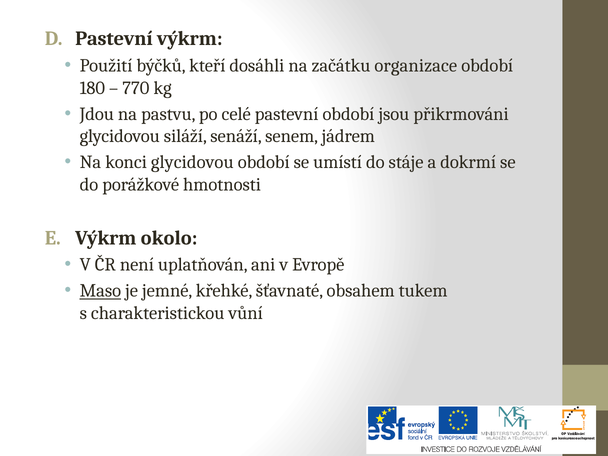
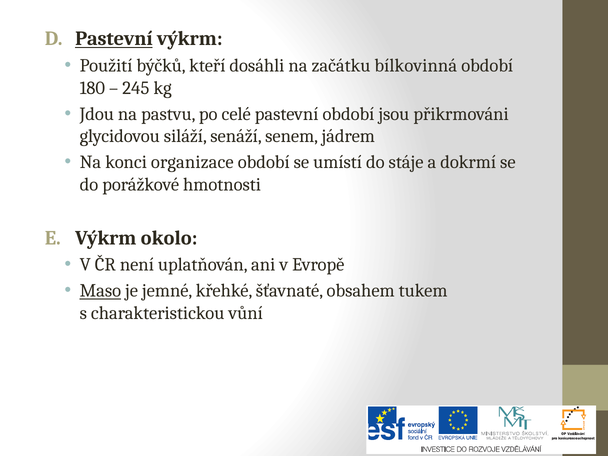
Pastevní at (114, 39) underline: none -> present
organizace: organizace -> bílkovinná
770: 770 -> 245
konci glycidovou: glycidovou -> organizace
